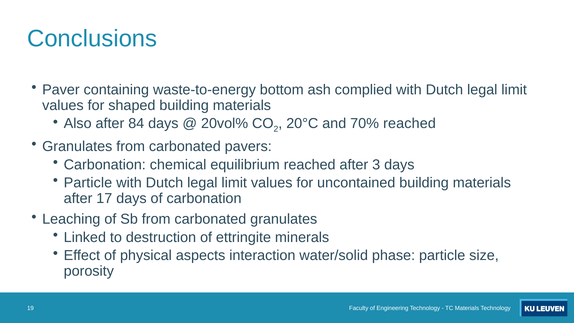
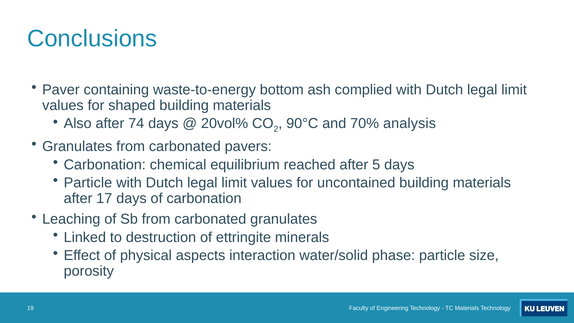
84: 84 -> 74
20°C: 20°C -> 90°C
70% reached: reached -> analysis
3: 3 -> 5
